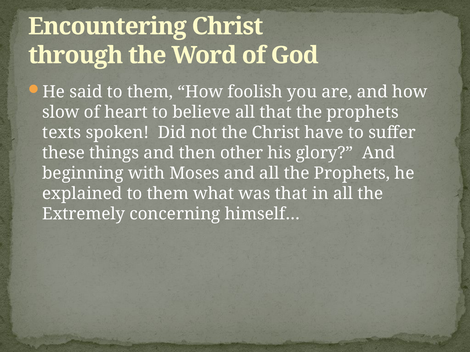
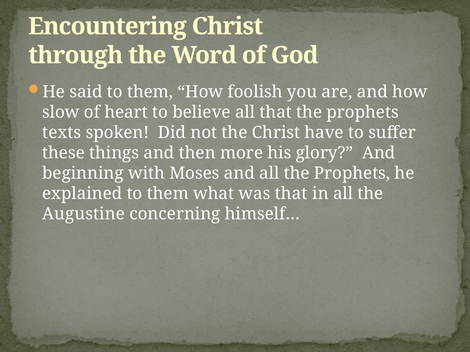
other: other -> more
Extremely: Extremely -> Augustine
